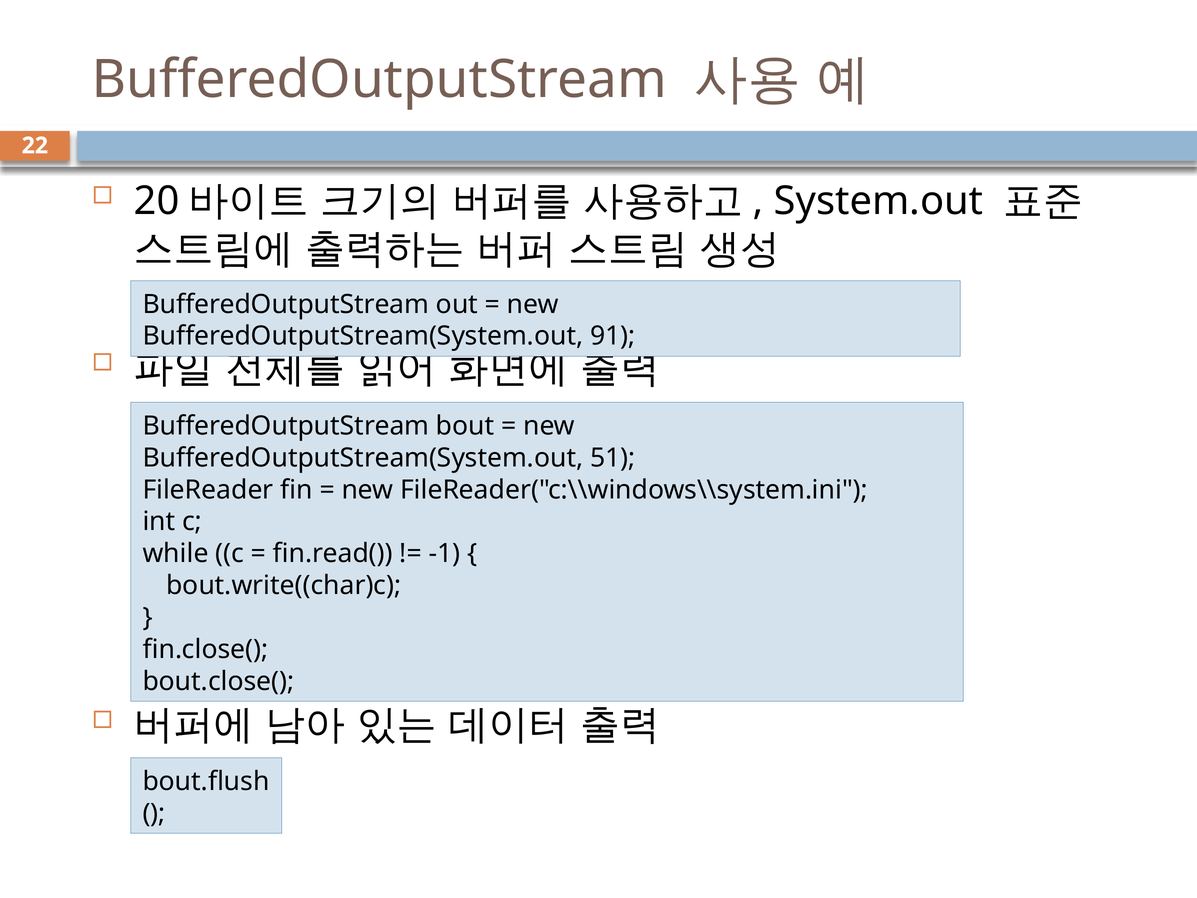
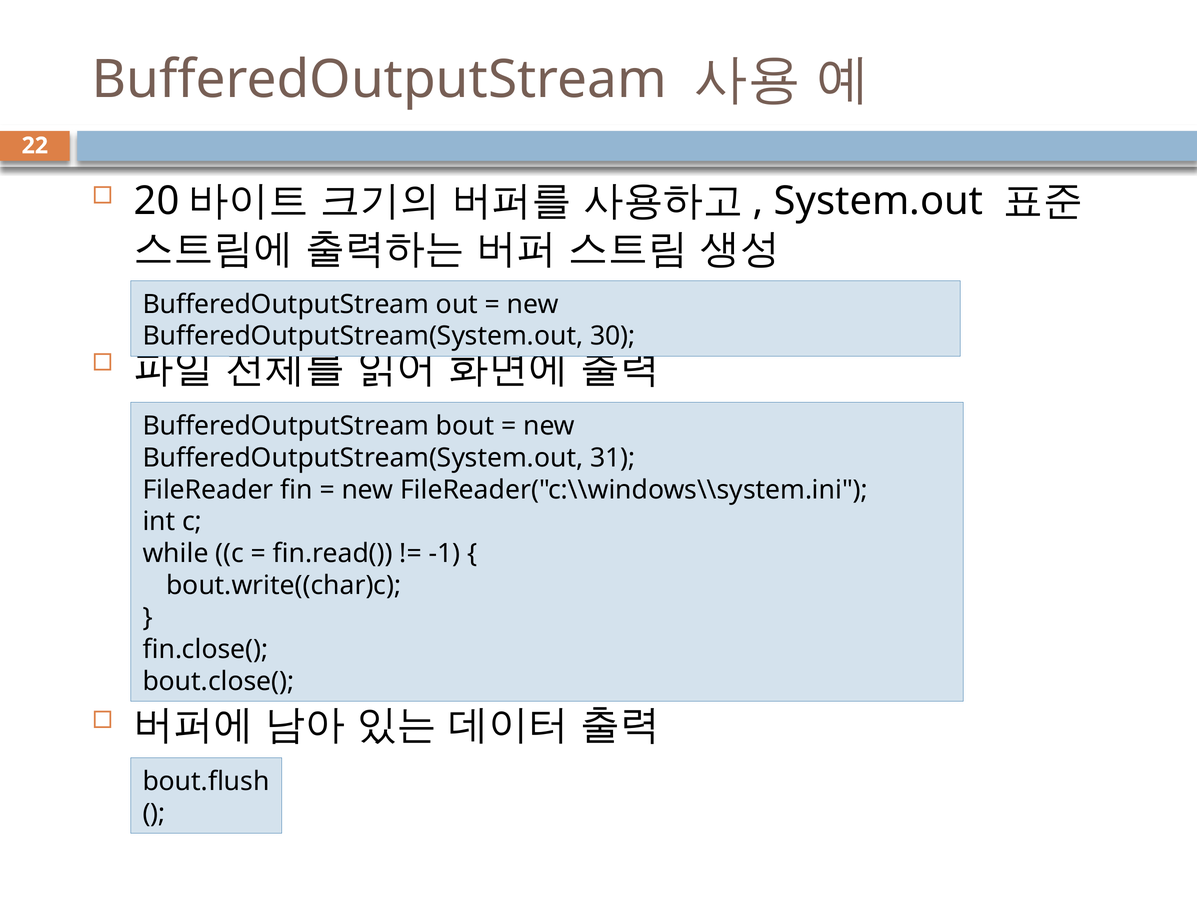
91: 91 -> 30
51: 51 -> 31
